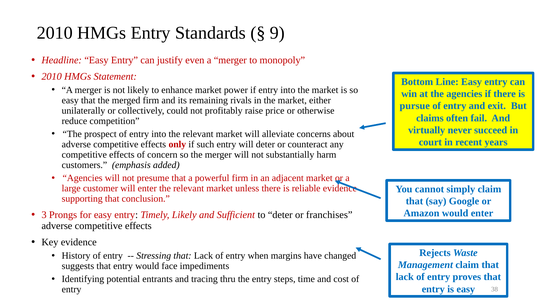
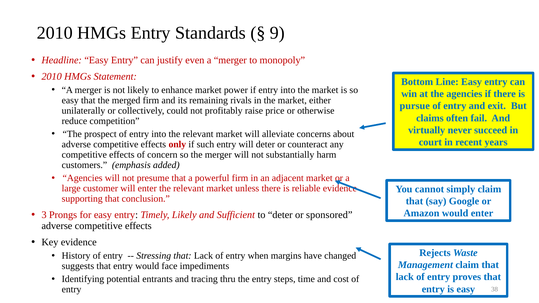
franchises: franchises -> sponsored
